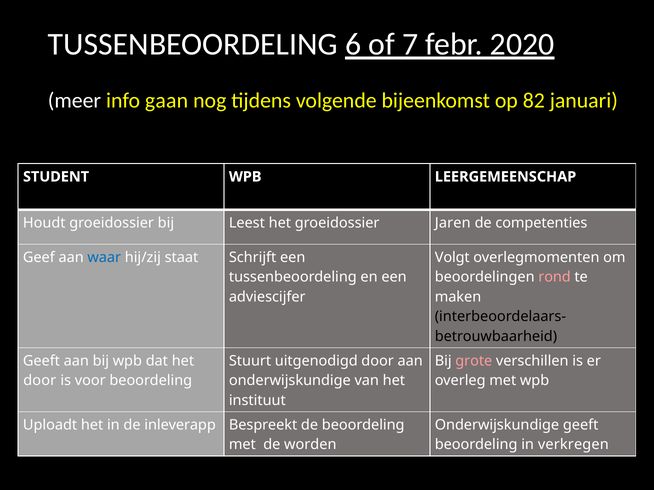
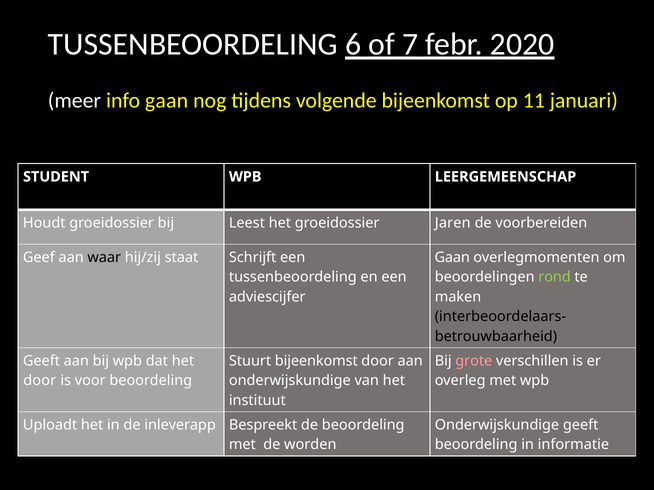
82: 82 -> 11
competenties: competenties -> voorbereiden
waar colour: blue -> black
Volgt at (452, 258): Volgt -> Gaan
rond colour: pink -> light green
Stuurt uitgenodigd: uitgenodigd -> bijeenkomst
verkregen: verkregen -> informatie
